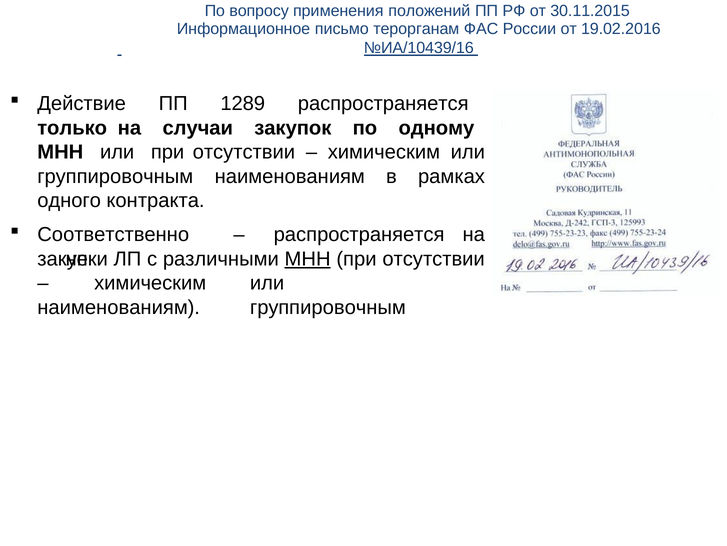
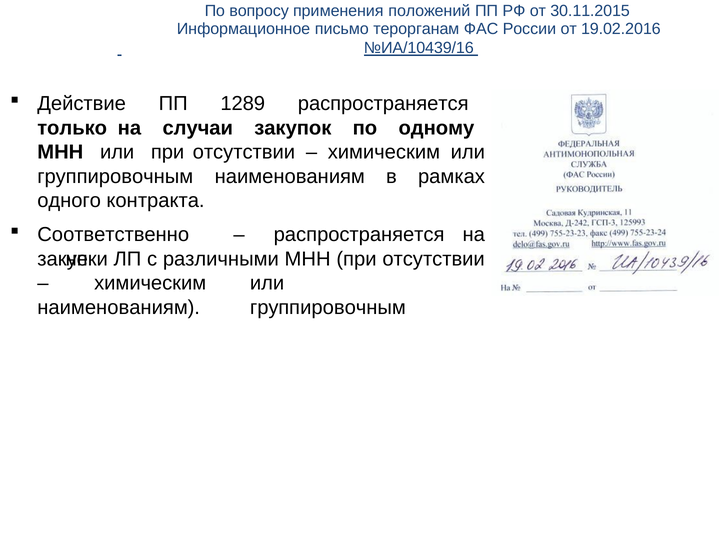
МНН at (308, 259) underline: present -> none
